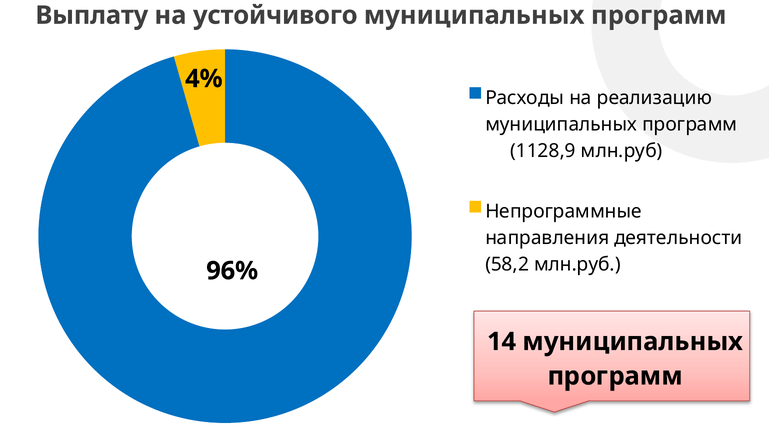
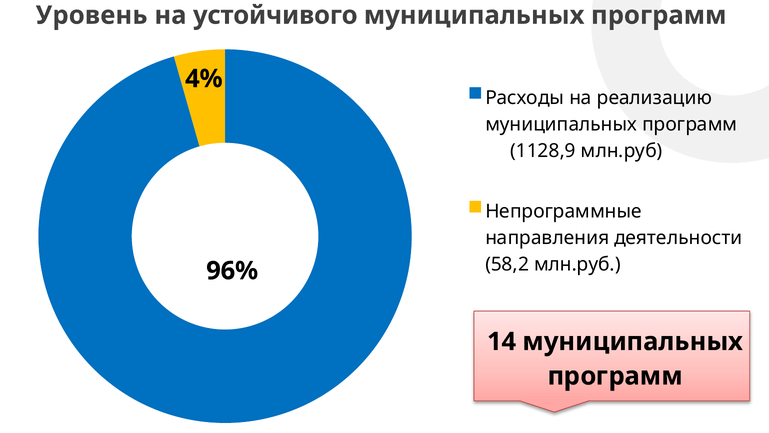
Выплату: Выплату -> Уровень
